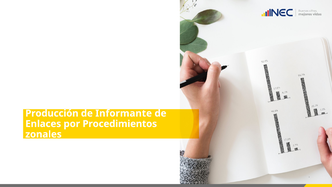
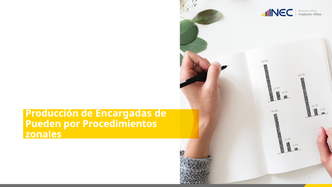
Informante: Informante -> Encargadas
Enlaces: Enlaces -> Pueden
